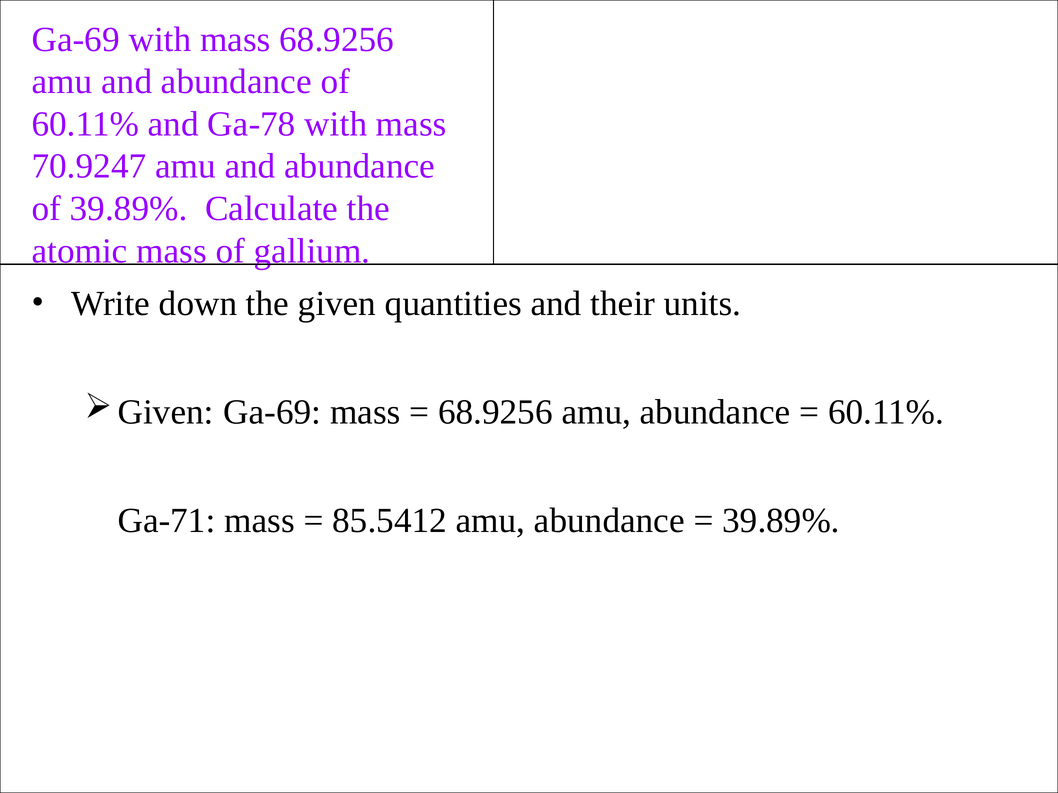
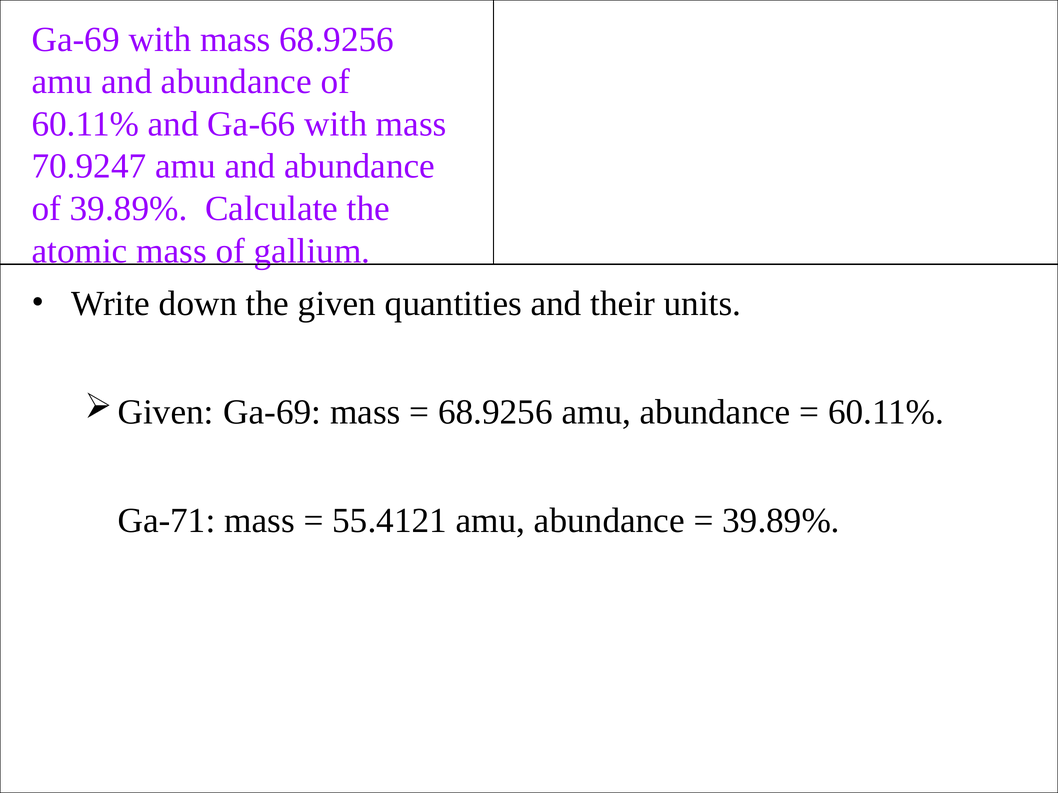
Ga-78: Ga-78 -> Ga-66
85.5412: 85.5412 -> 55.4121
